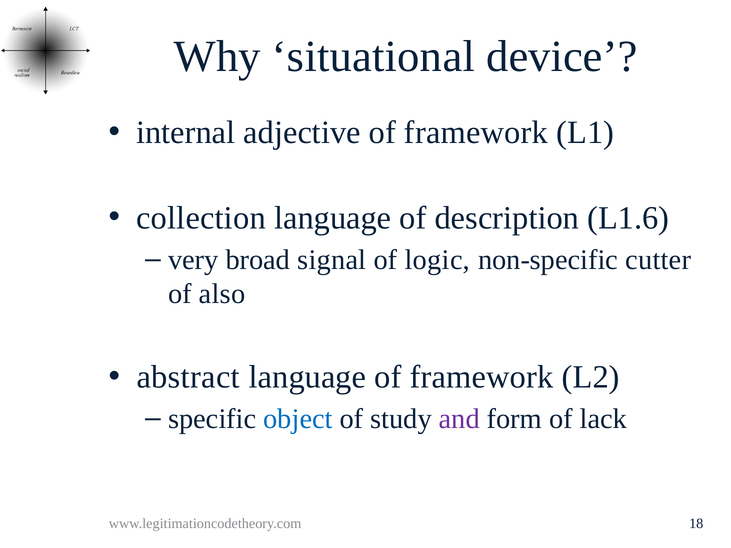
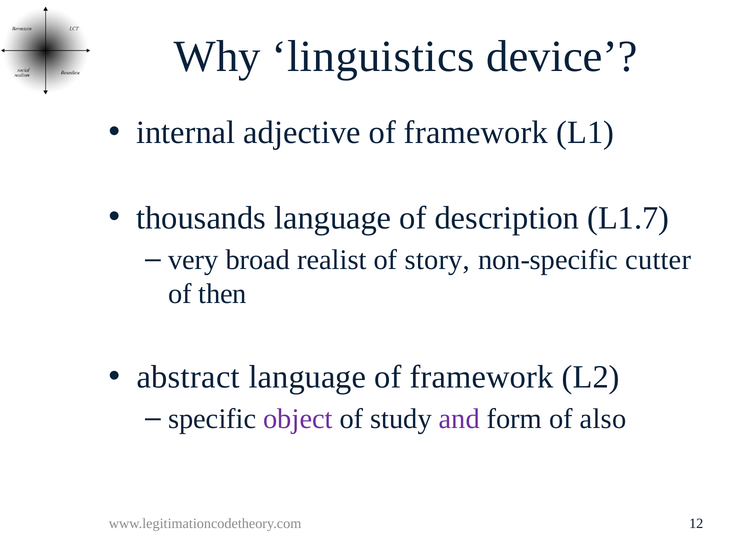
situational: situational -> linguistics
collection: collection -> thousands
L1.6: L1.6 -> L1.7
signal: signal -> realist
logic: logic -> story
also: also -> then
object colour: blue -> purple
lack: lack -> also
18: 18 -> 12
